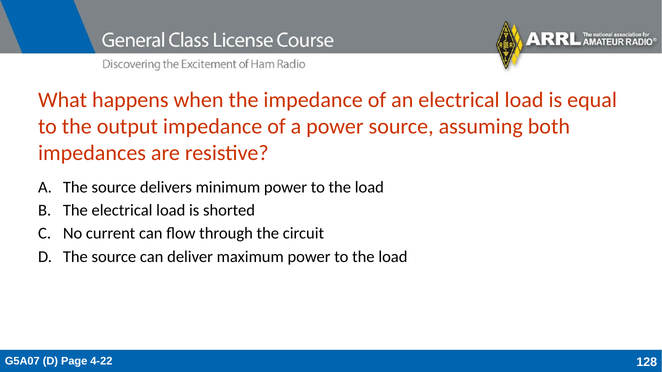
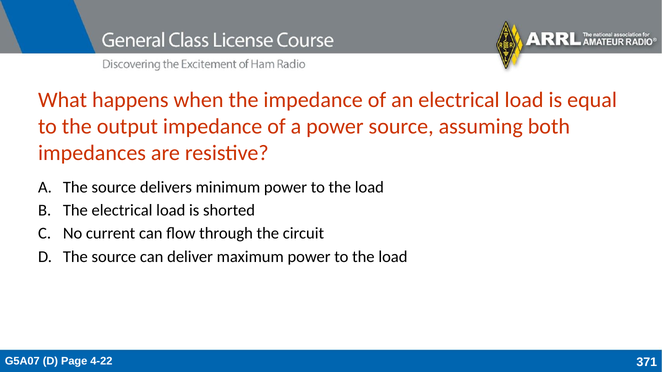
128: 128 -> 371
